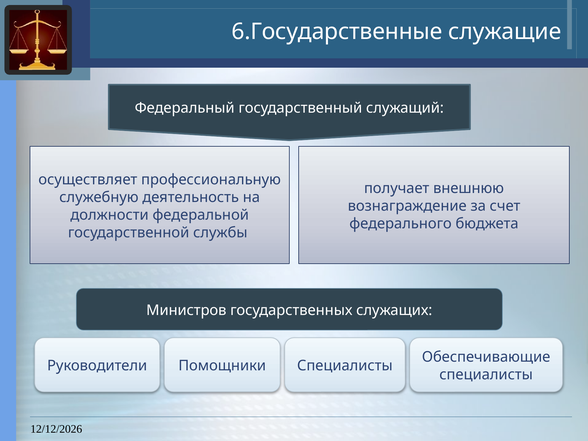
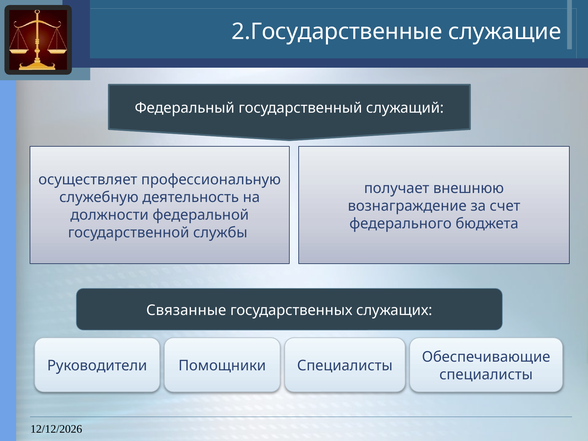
6.Государственные: 6.Государственные -> 2.Государственные
Министров: Министров -> Связанные
